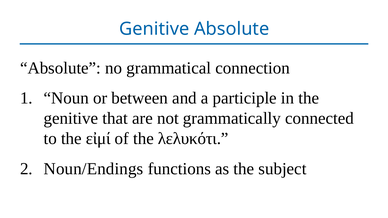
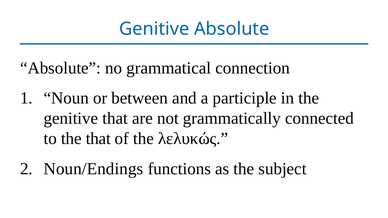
the εἰμί: εἰμί -> that
λελυκότι: λελυκότι -> λελυκώς
